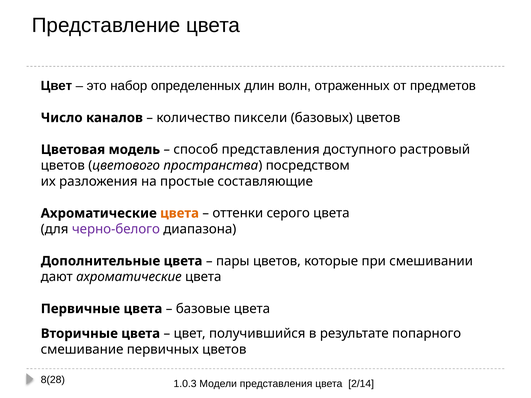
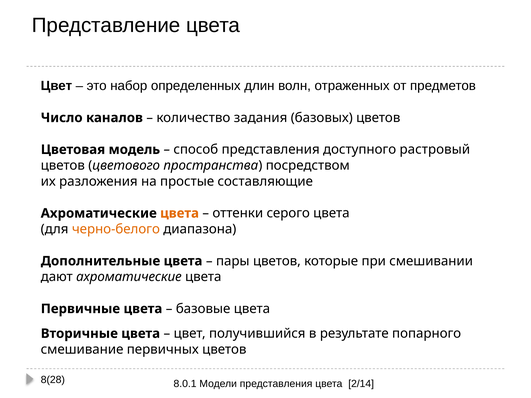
пиксели: пиксели -> задания
черно-белого colour: purple -> orange
1.0.3: 1.0.3 -> 8.0.1
